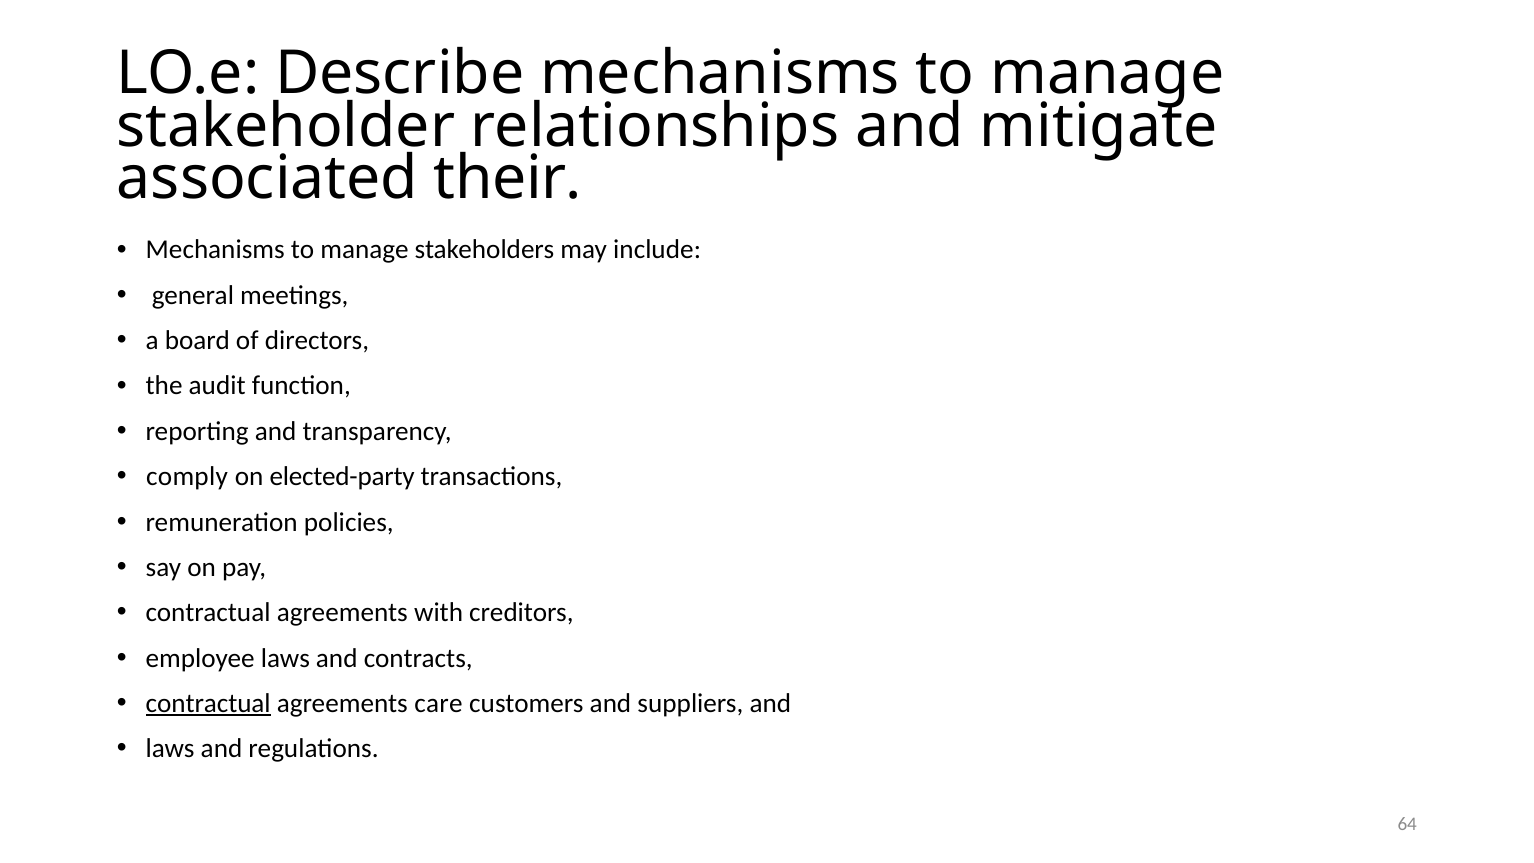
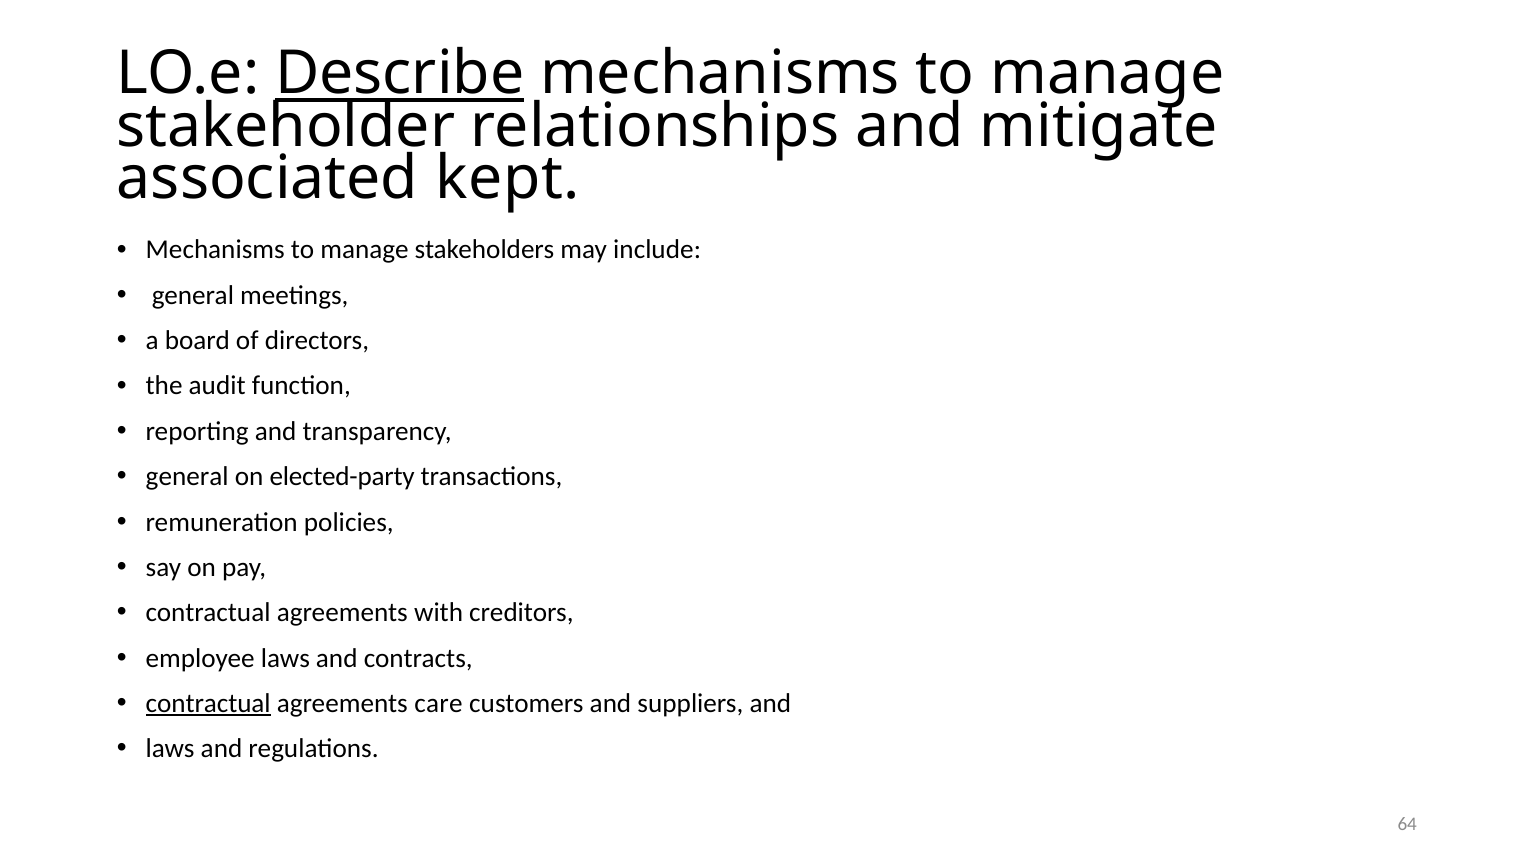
Describe underline: none -> present
their: their -> kept
comply at (187, 477): comply -> general
